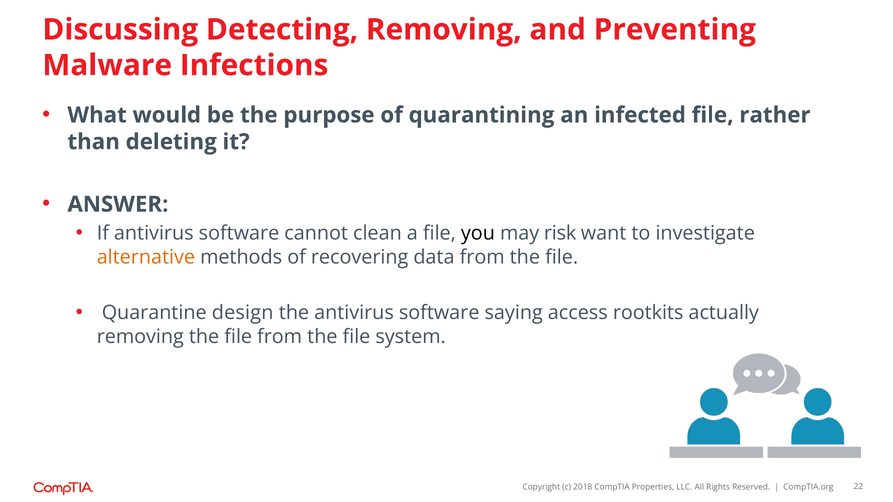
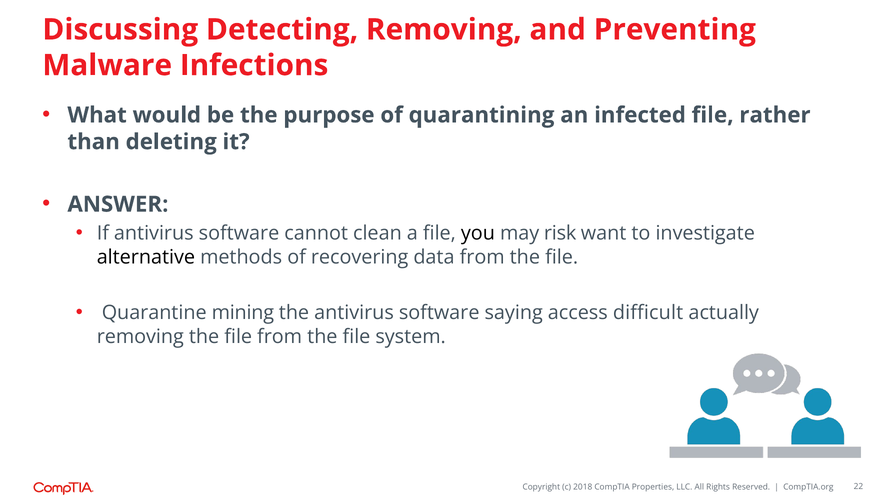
alternative colour: orange -> black
design: design -> mining
rootkits: rootkits -> difficult
